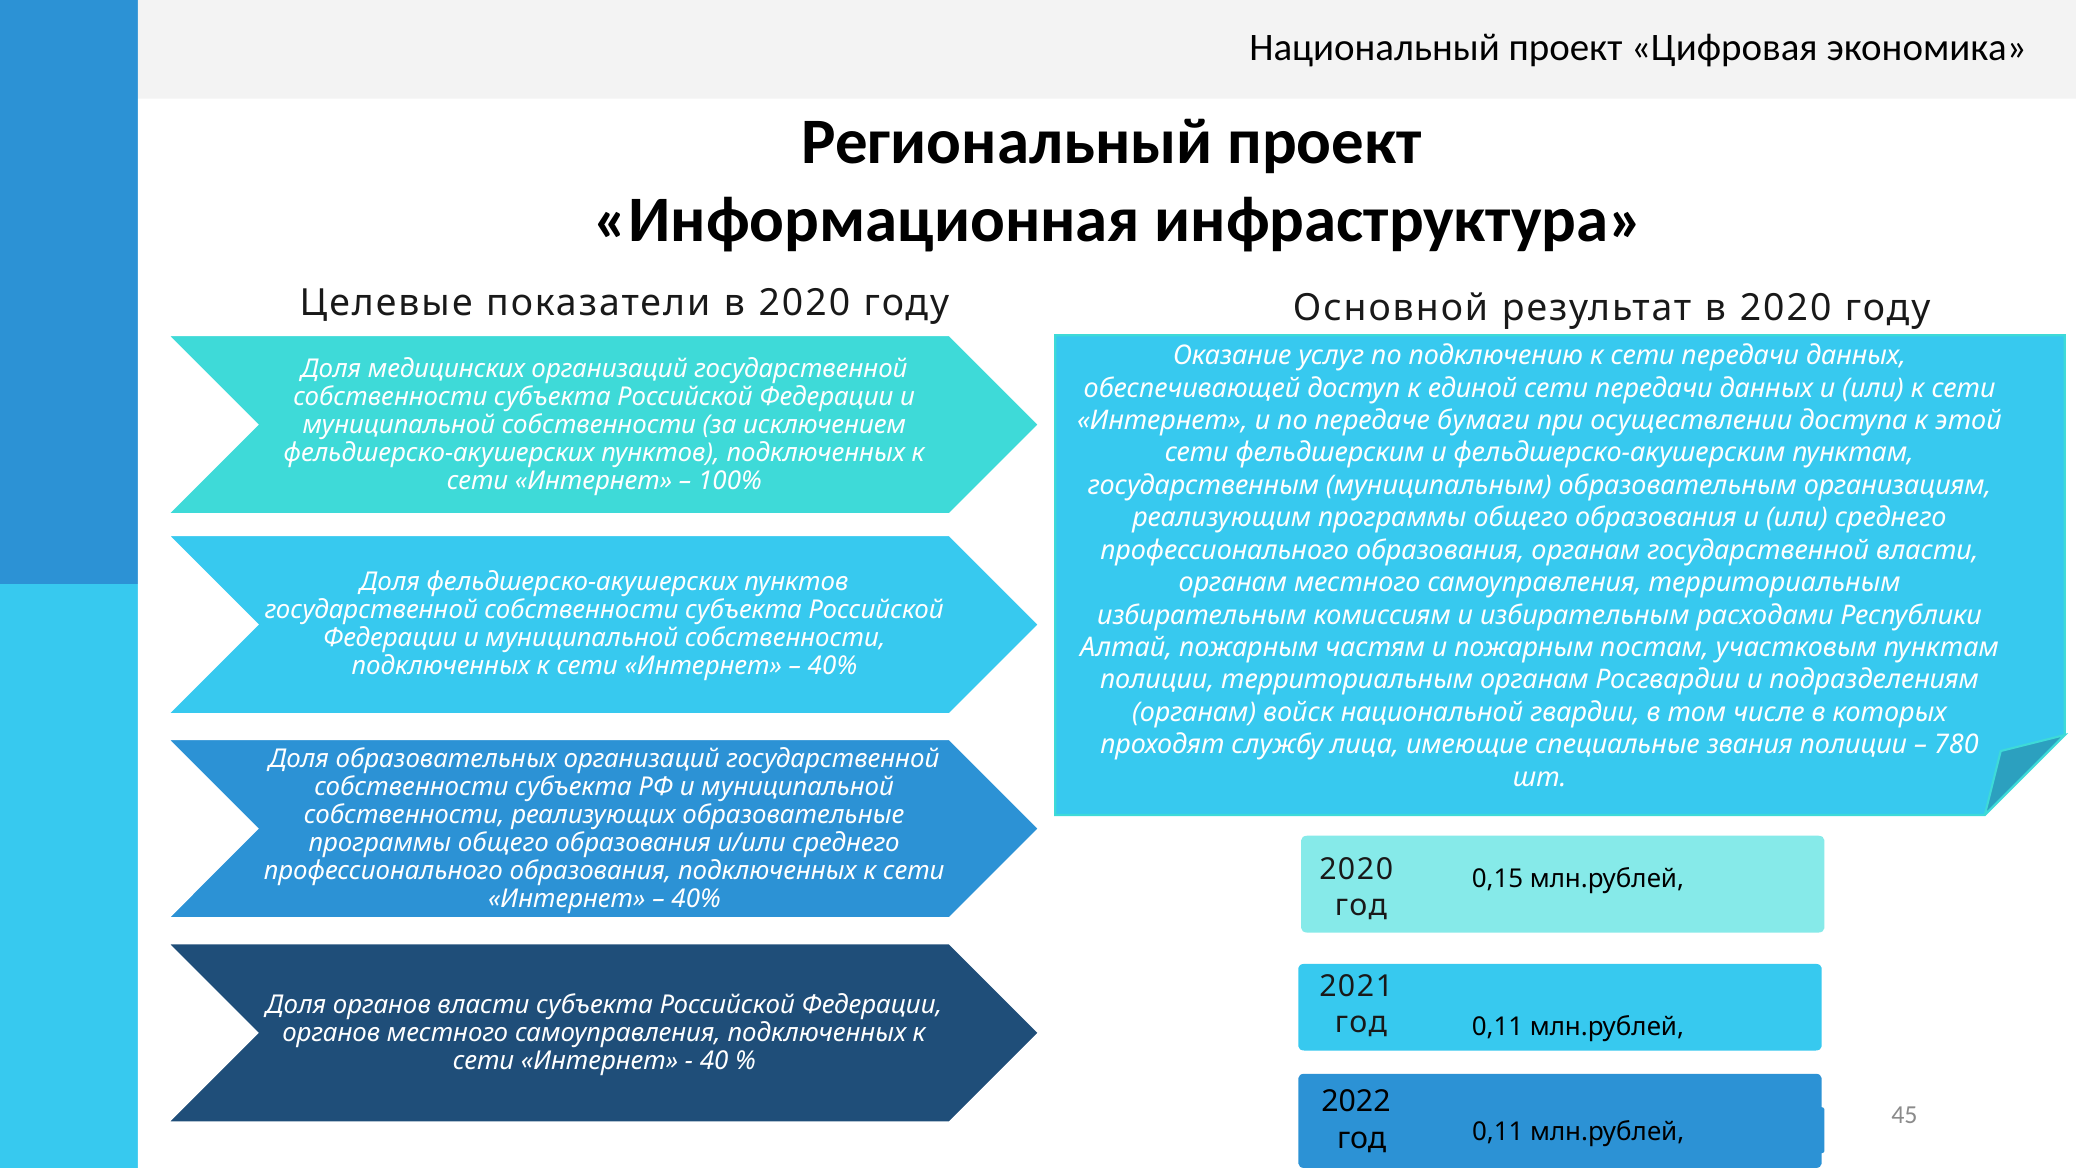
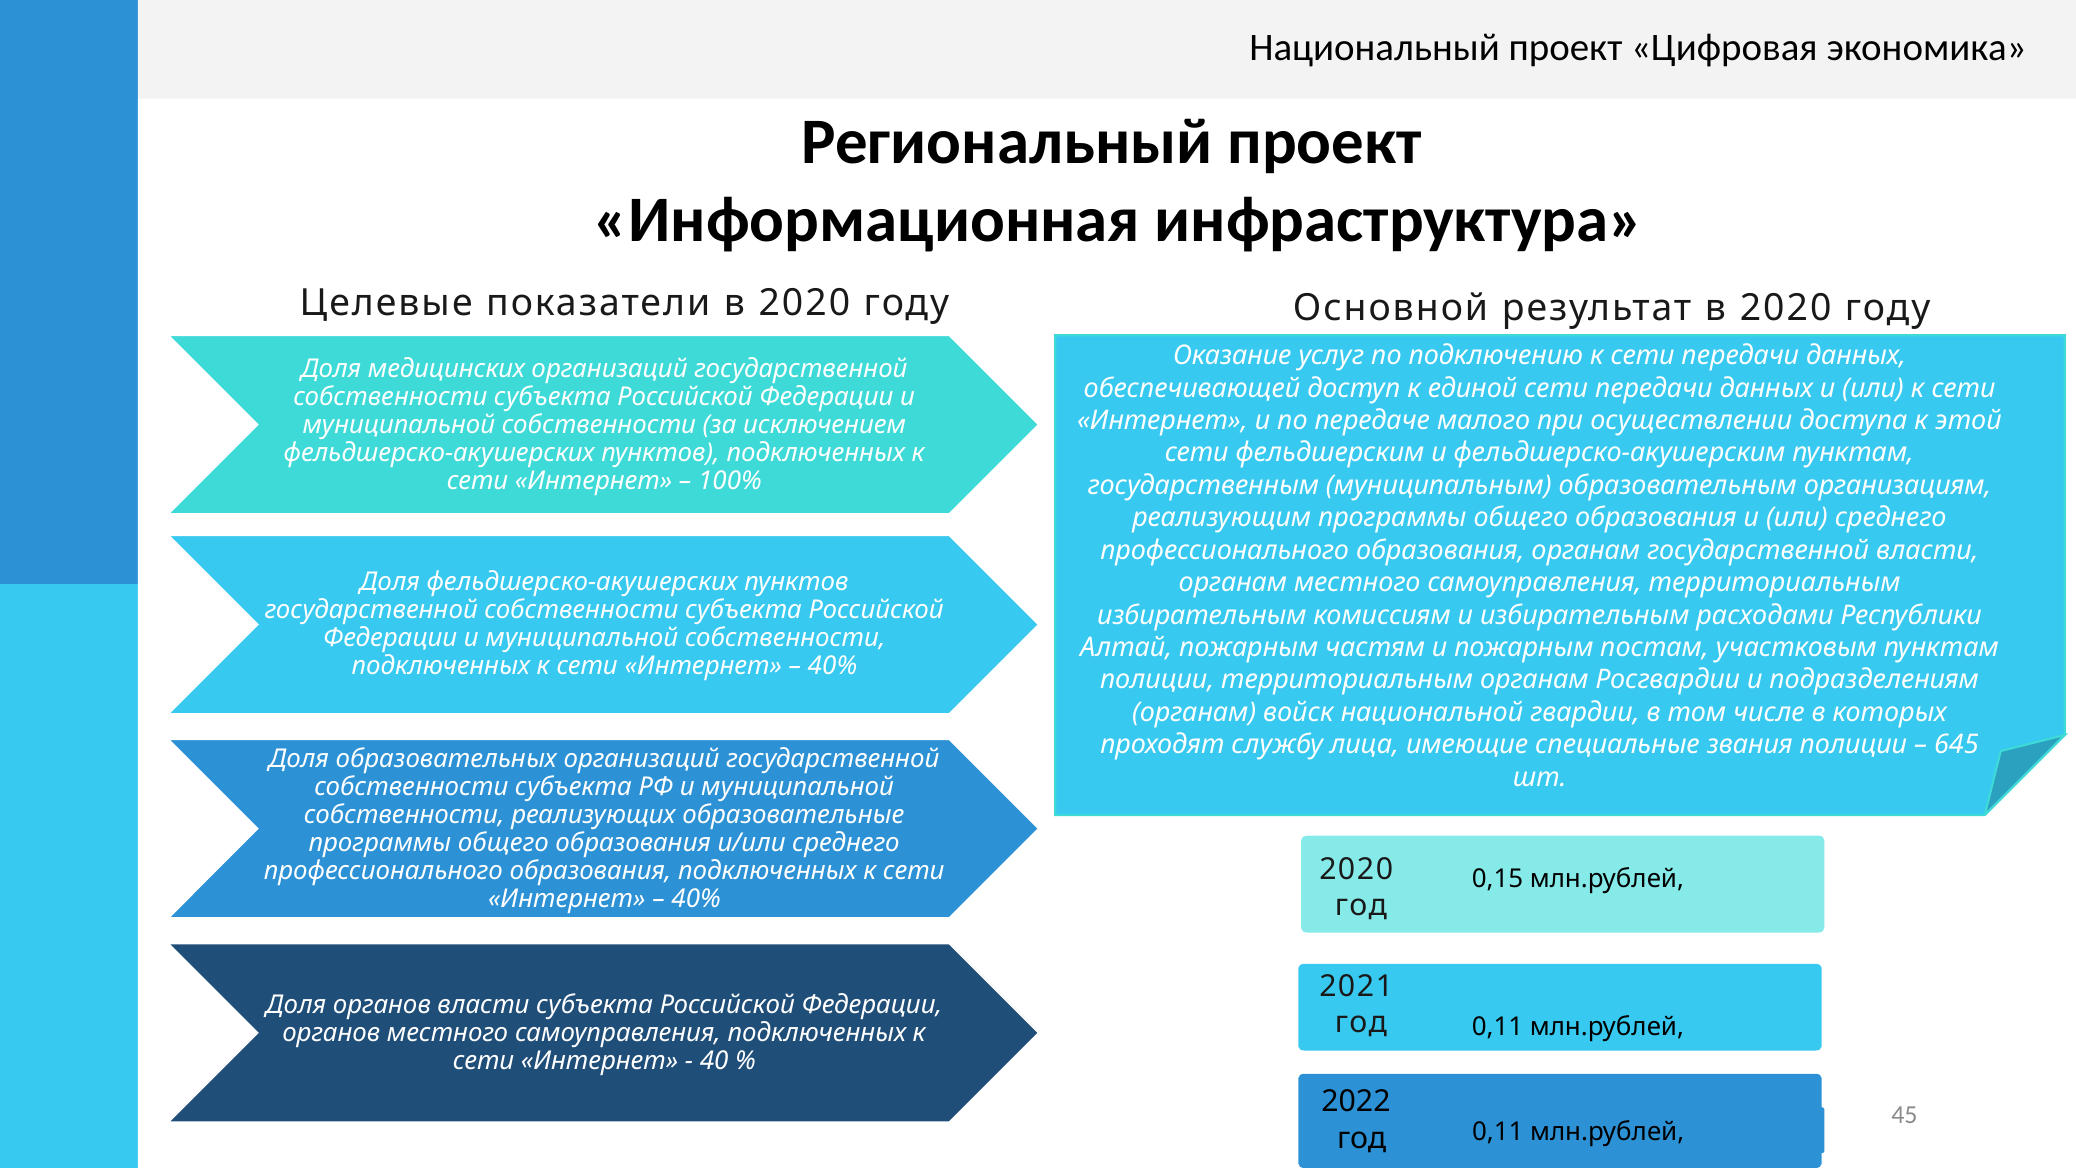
бумаги: бумаги -> малого
780: 780 -> 645
